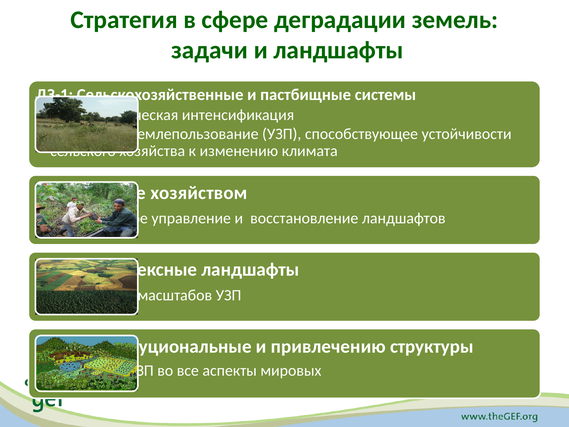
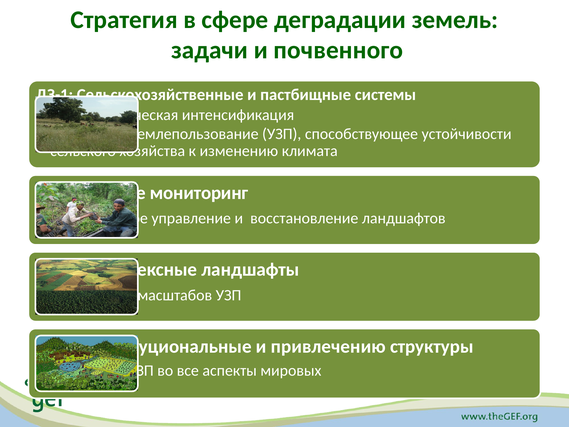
и ландшафты: ландшафты -> почвенного
хозяйством: хозяйством -> мониторинг
